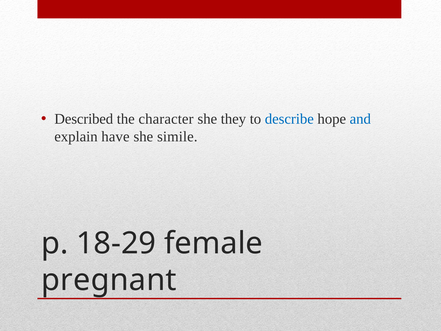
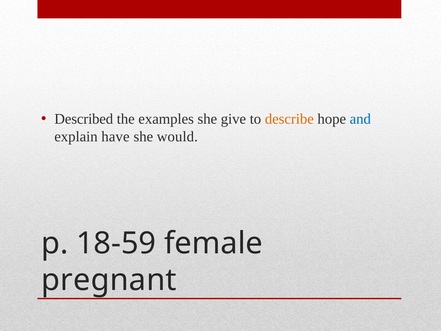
character: character -> examples
they: they -> give
describe colour: blue -> orange
simile: simile -> would
18-29: 18-29 -> 18-59
